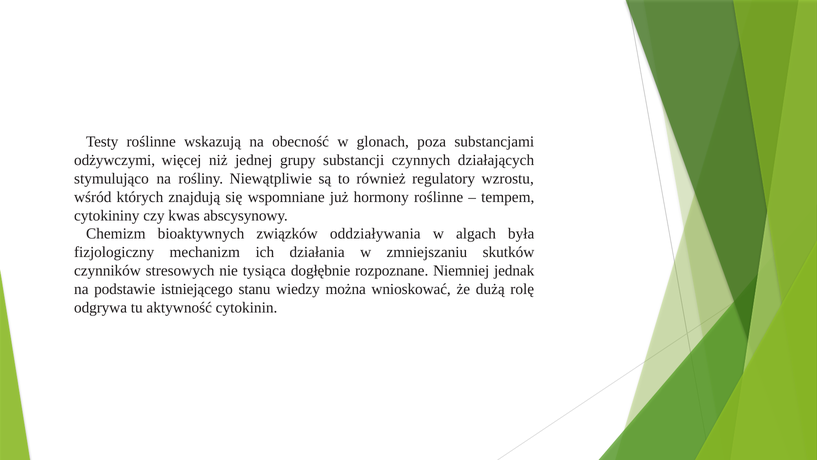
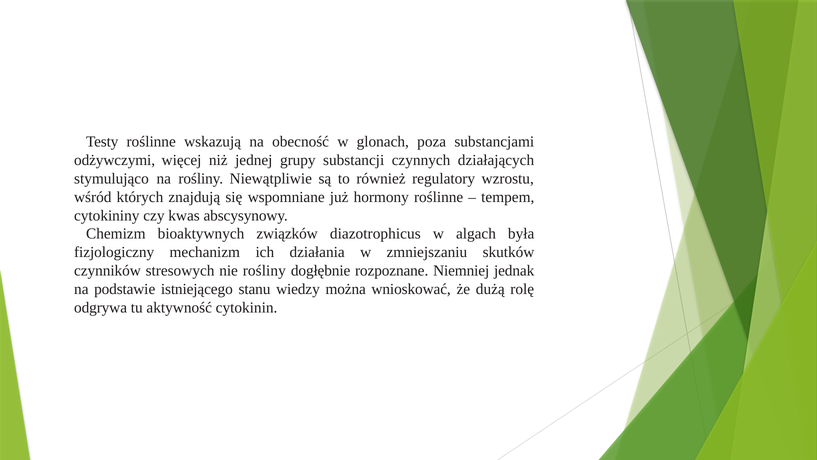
oddziaływania: oddziaływania -> diazotrophicus
nie tysiąca: tysiąca -> rośliny
